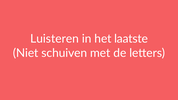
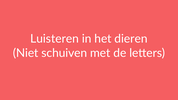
laatste: laatste -> dieren
